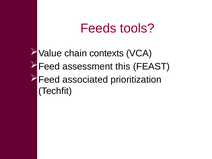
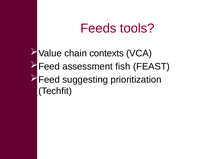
this: this -> fish
associated: associated -> suggesting
